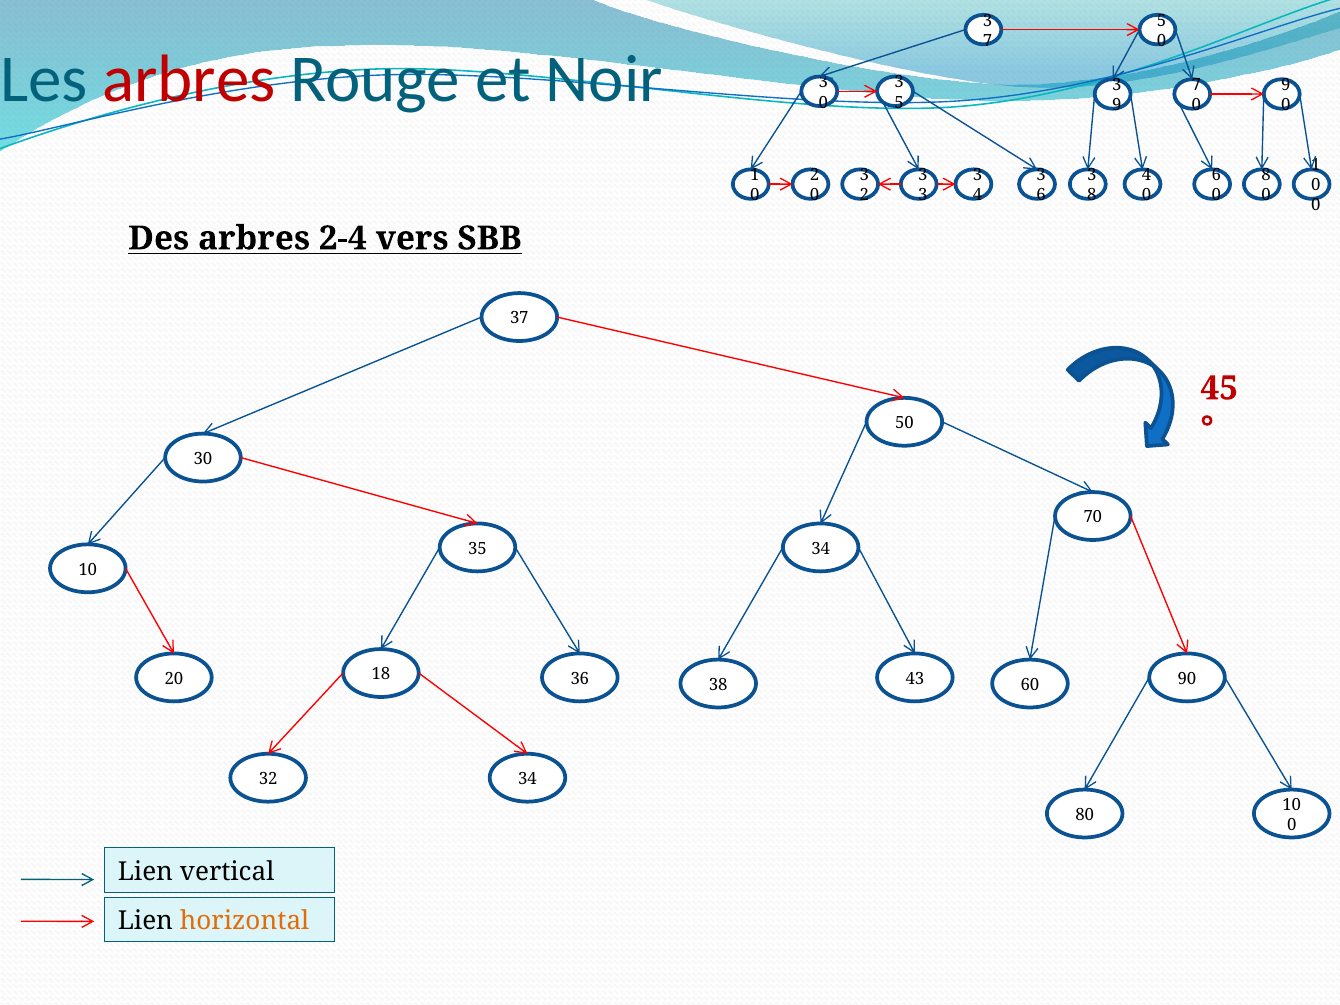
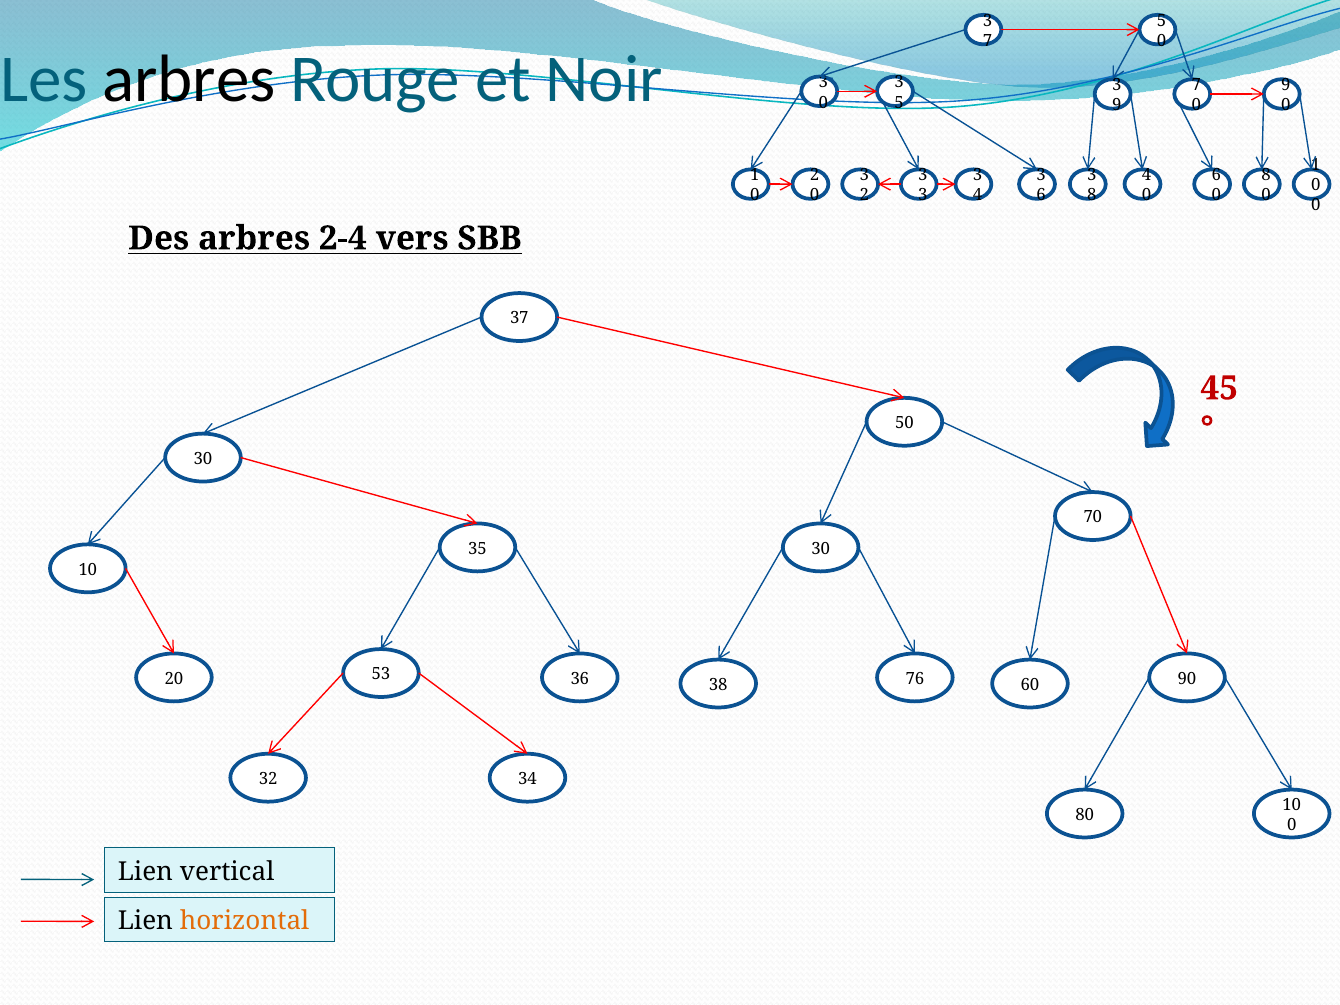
arbres at (189, 80) colour: red -> black
35 34: 34 -> 30
18: 18 -> 53
43: 43 -> 76
